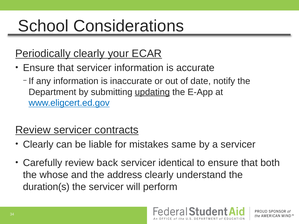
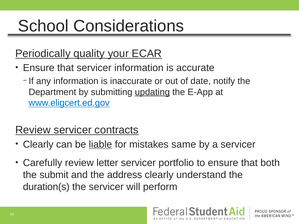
Periodically clearly: clearly -> quality
liable underline: none -> present
back: back -> letter
identical: identical -> portfolio
whose: whose -> submit
